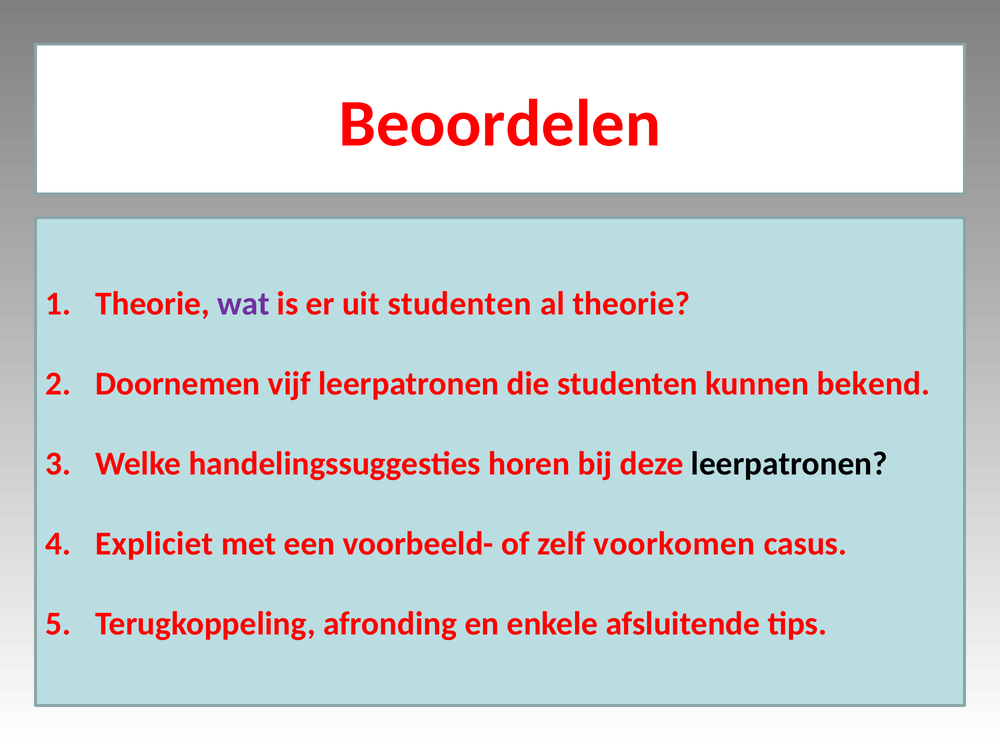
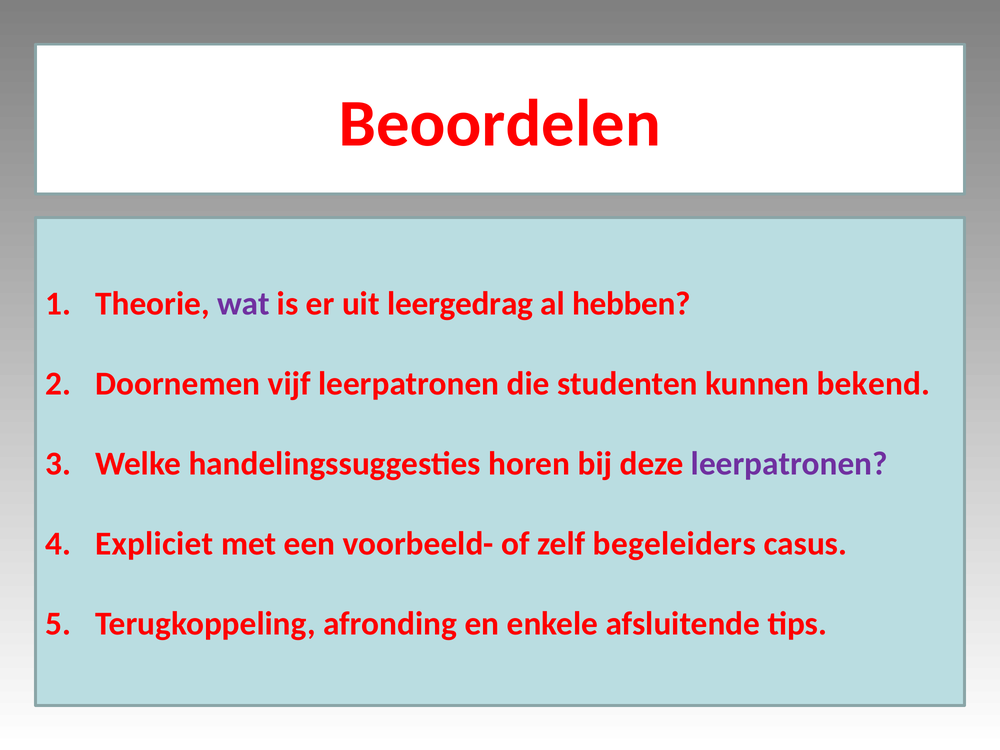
uit studenten: studenten -> leergedrag
al theorie: theorie -> hebben
leerpatronen at (789, 464) colour: black -> purple
voorkomen: voorkomen -> begeleiders
